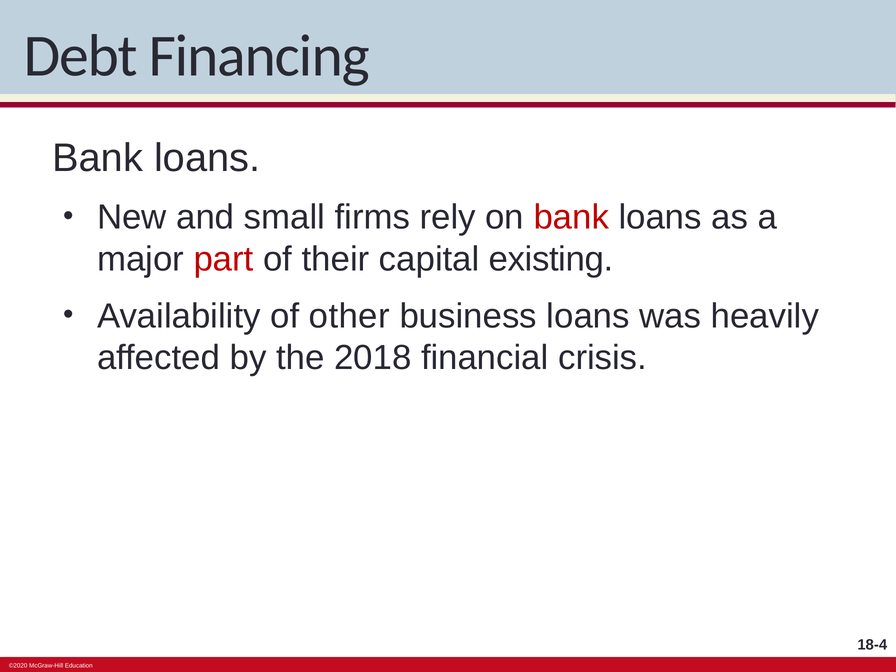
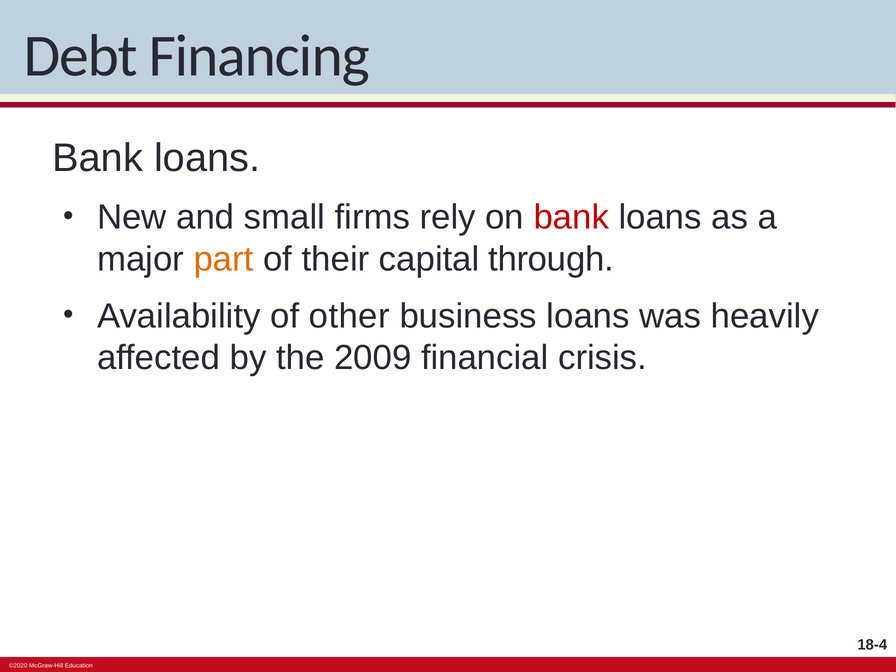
part colour: red -> orange
existing: existing -> through
2018: 2018 -> 2009
